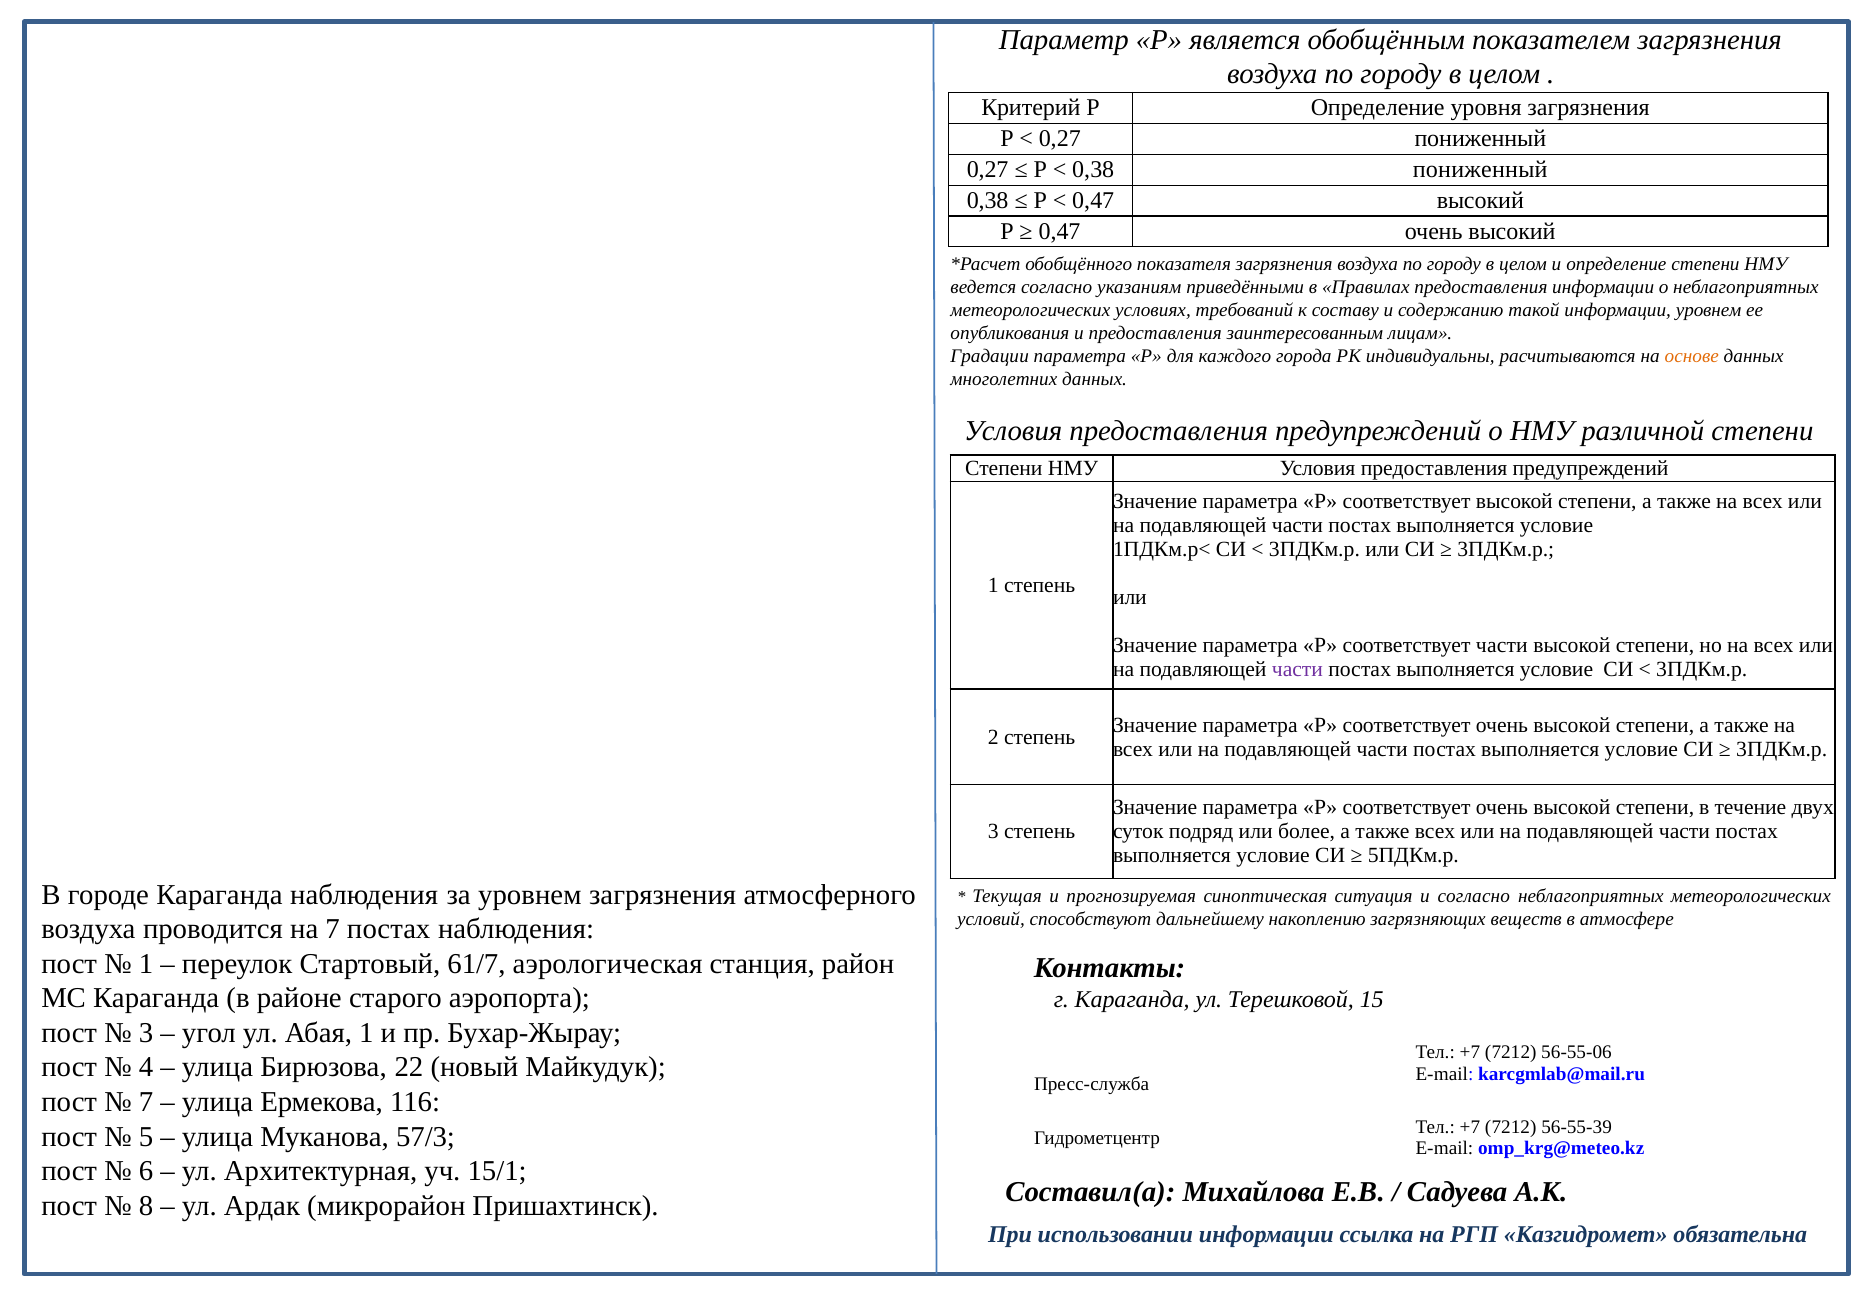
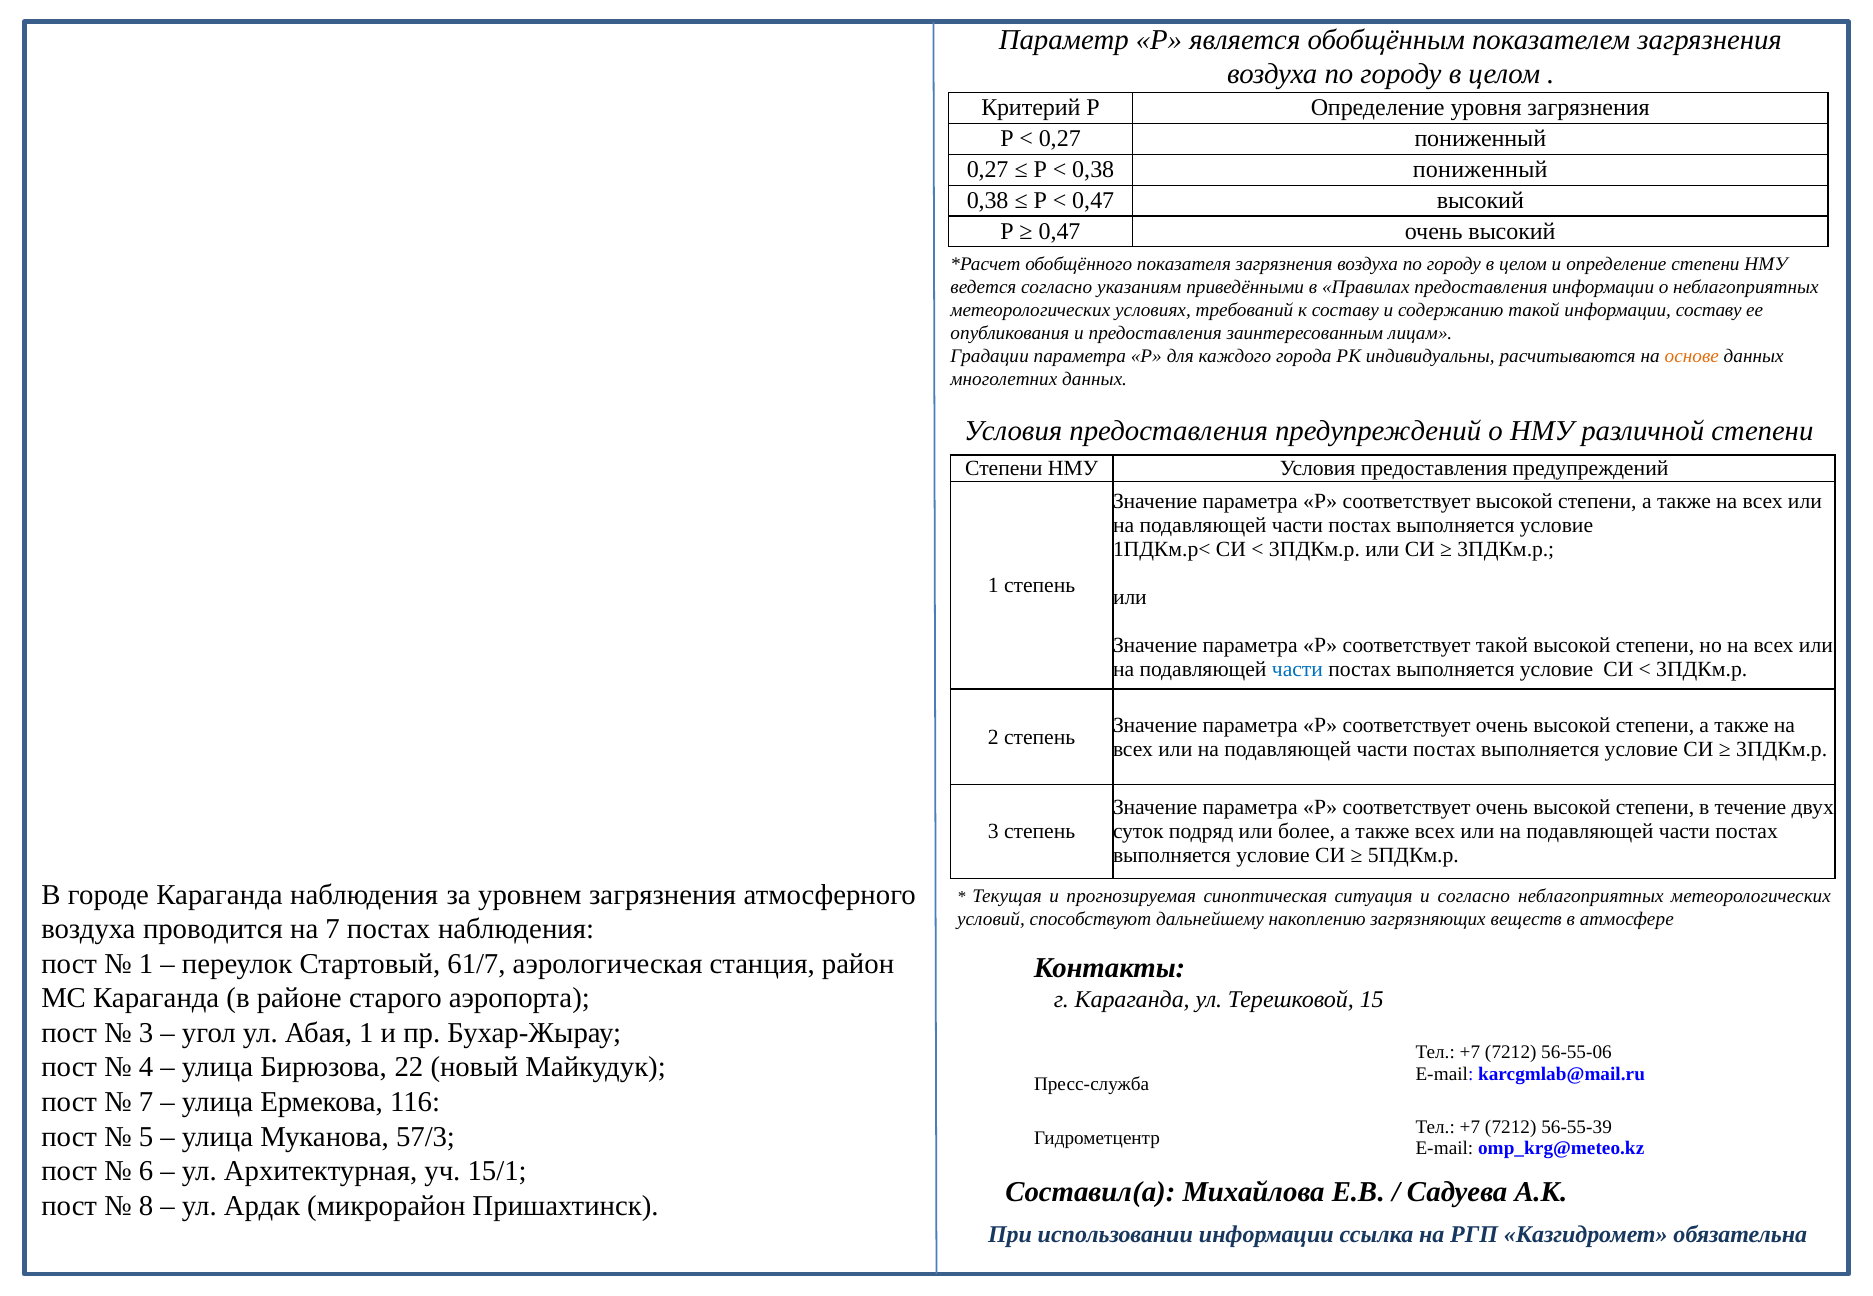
информации уровнем: уровнем -> составу
соответствует части: части -> такой
части at (1297, 669) colour: purple -> blue
